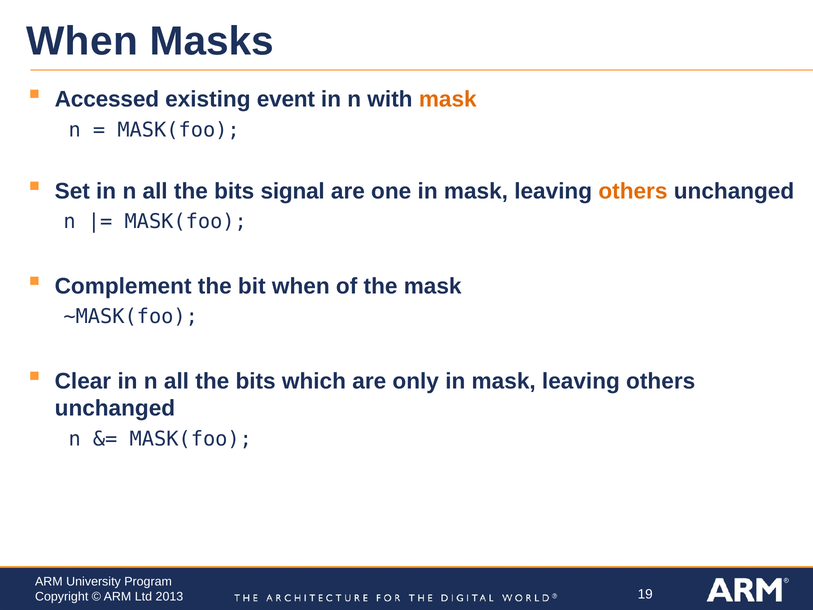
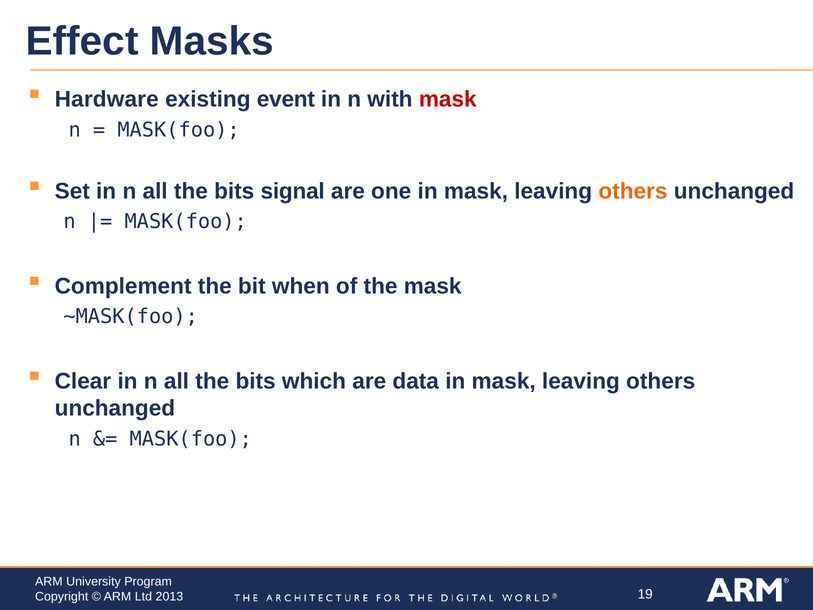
When at (82, 41): When -> Effect
Accessed: Accessed -> Hardware
mask at (448, 99) colour: orange -> red
only: only -> data
